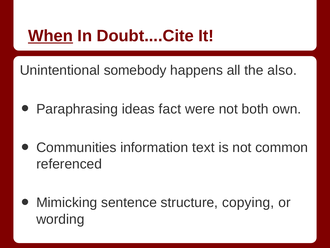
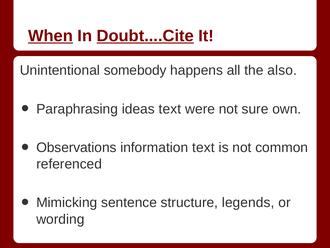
Doubt....Cite underline: none -> present
ideas fact: fact -> text
both: both -> sure
Communities: Communities -> Observations
copying: copying -> legends
